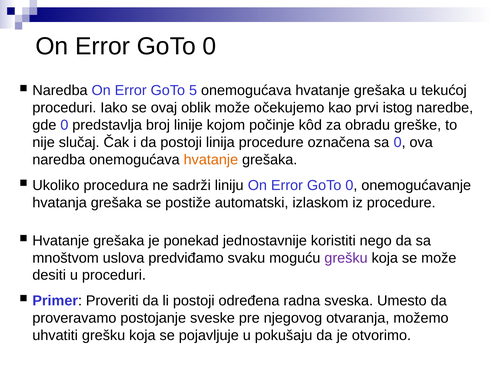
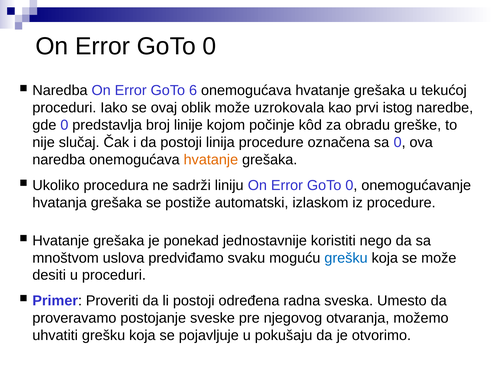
5: 5 -> 6
očekujemo: očekujemo -> uzrokovala
grešku at (346, 258) colour: purple -> blue
